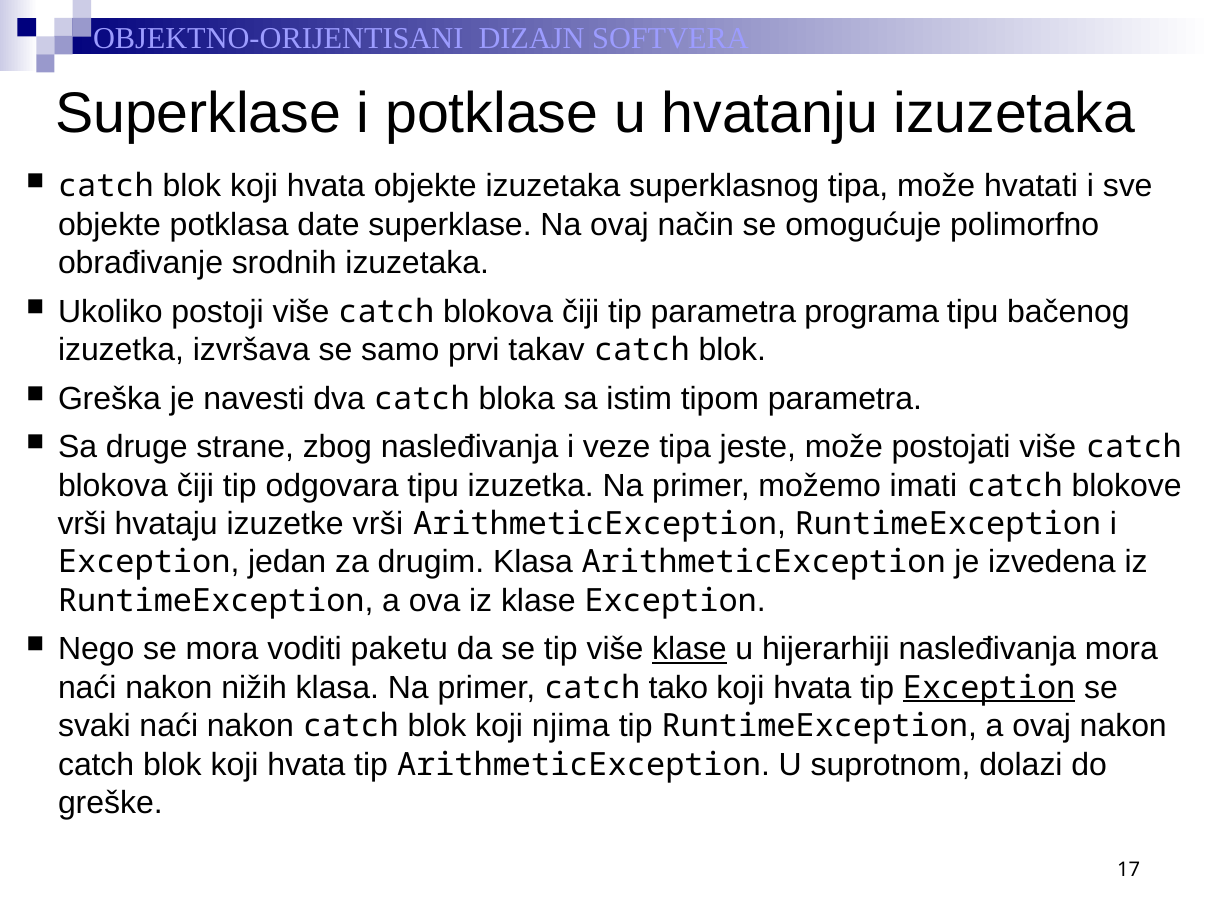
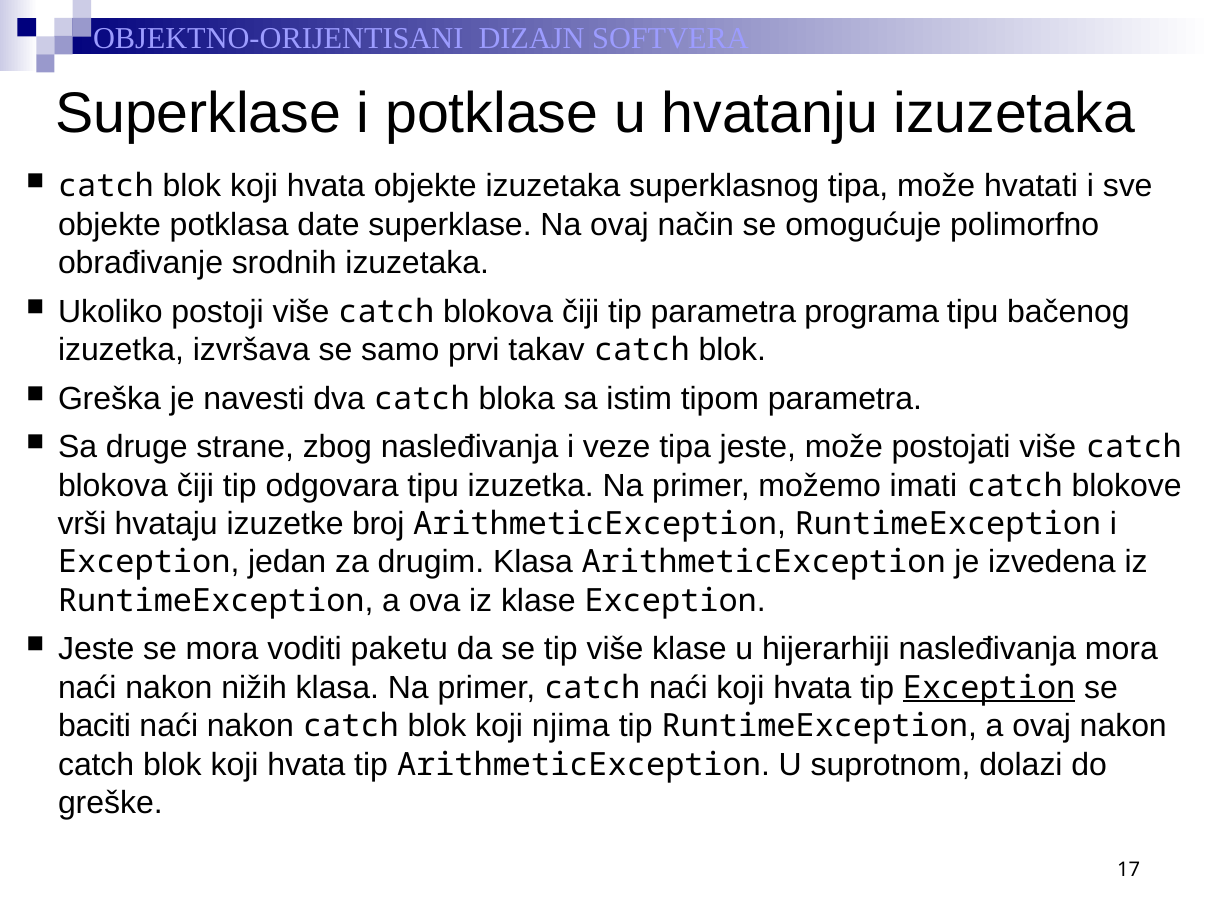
izuzetke vrši: vrši -> broj
Nego at (96, 649): Nego -> Jeste
klase at (689, 649) underline: present -> none
catch tako: tako -> naći
svaki: svaki -> baciti
